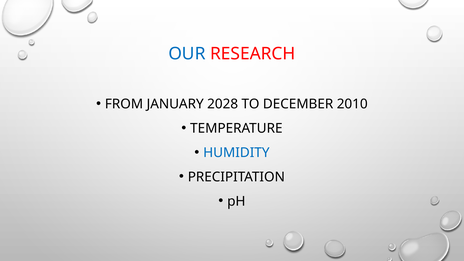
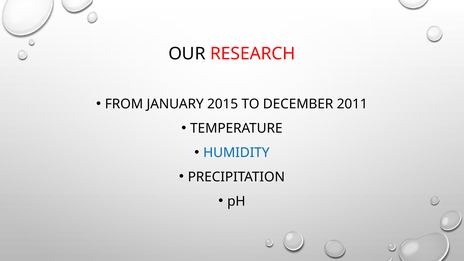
OUR colour: blue -> black
2028: 2028 -> 2015
2010: 2010 -> 2011
